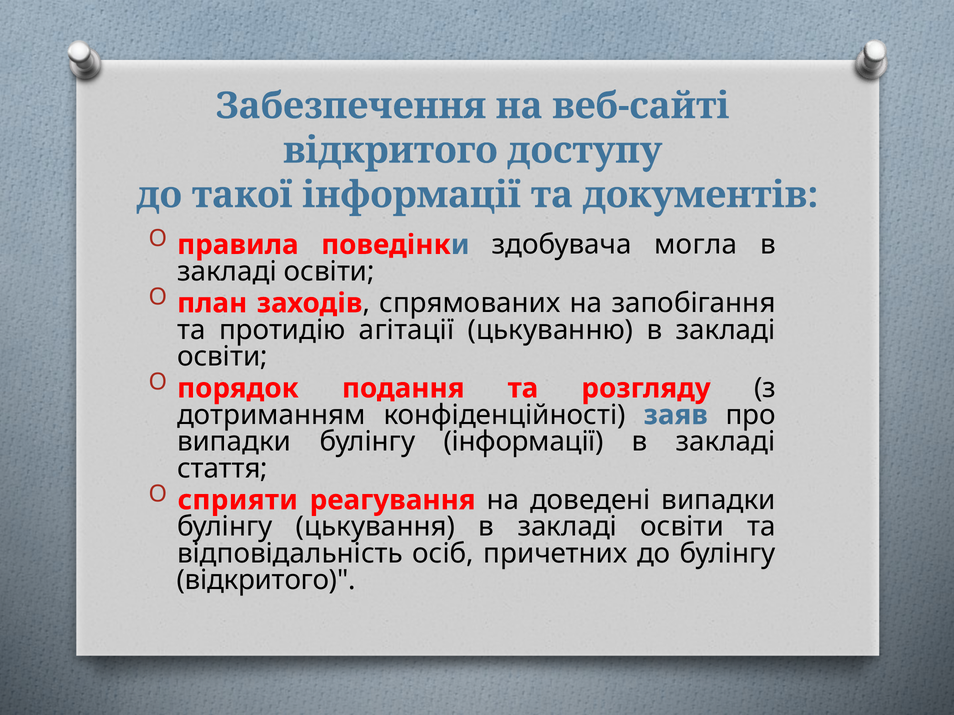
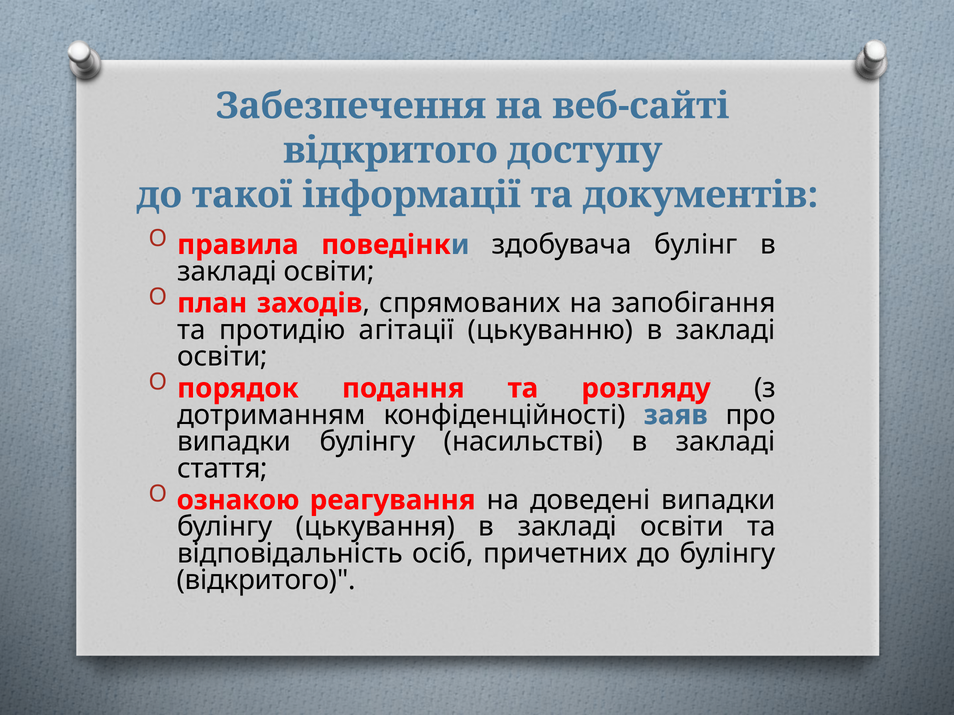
могла: могла -> булінг
булінгу інформації: інформації -> насильстві
сприяти: сприяти -> ознакою
